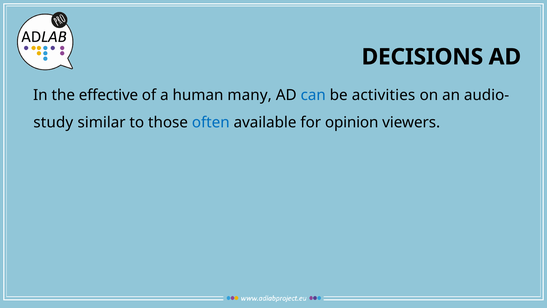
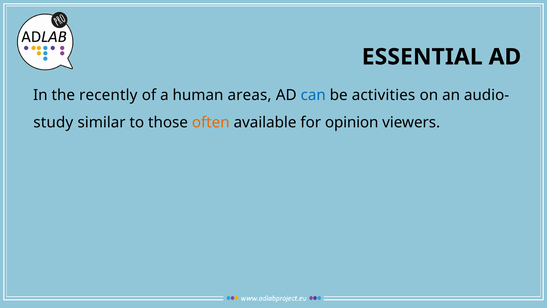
DECISIONS: DECISIONS -> ESSENTIAL
effective: effective -> recently
many: many -> areas
often colour: blue -> orange
